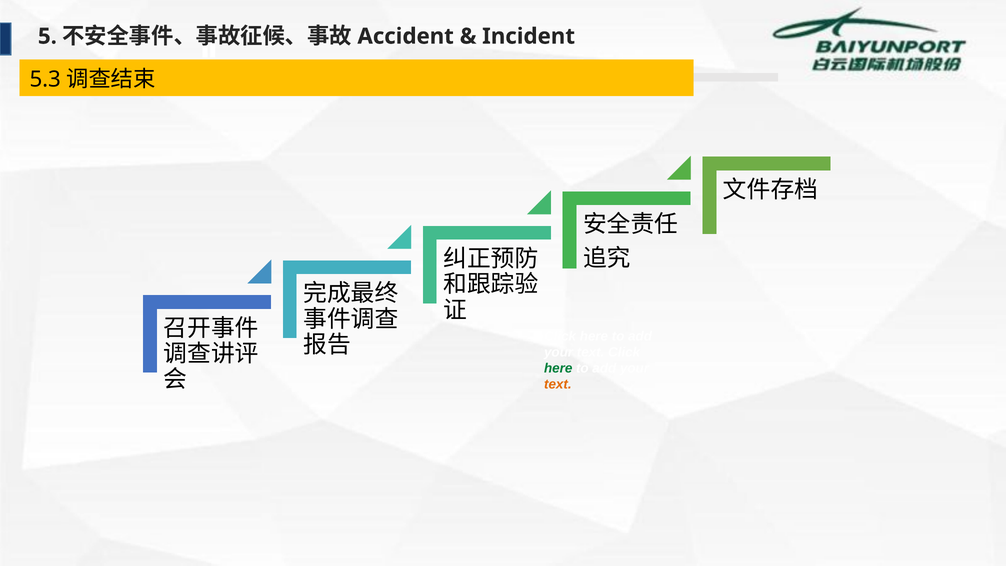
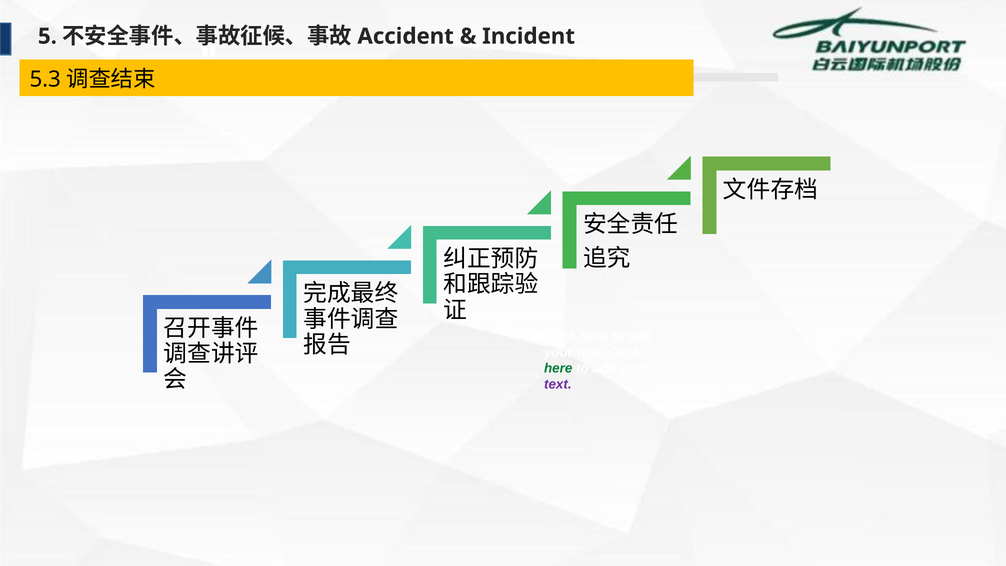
text at (558, 384) colour: orange -> purple
